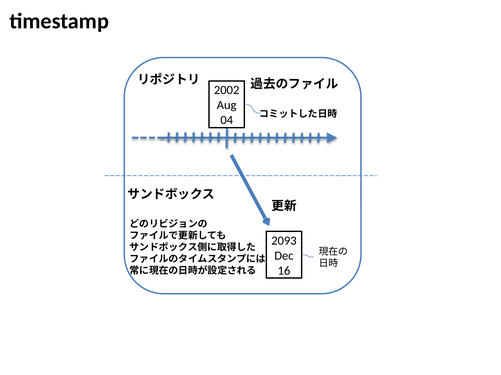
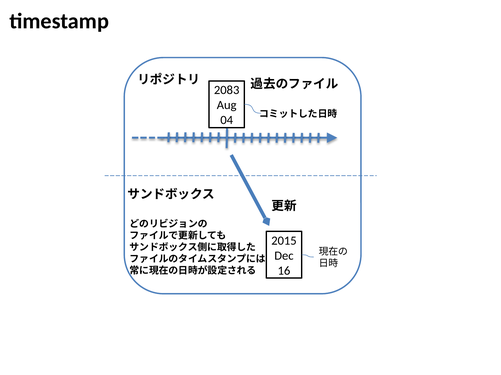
2002: 2002 -> 2083
2093: 2093 -> 2015
